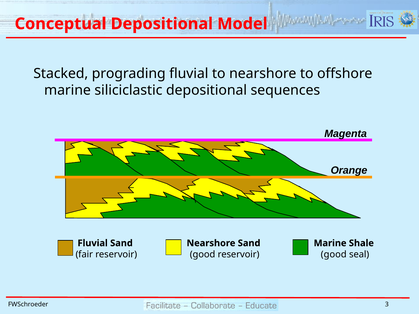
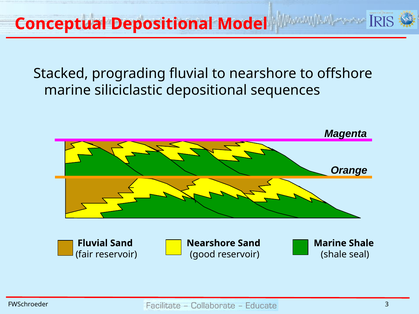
good at (334, 254): good -> shale
